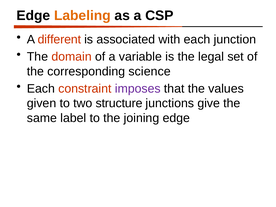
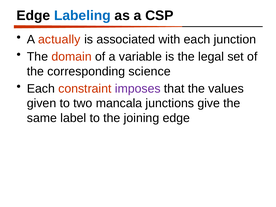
Labeling colour: orange -> blue
different: different -> actually
structure: structure -> mancala
